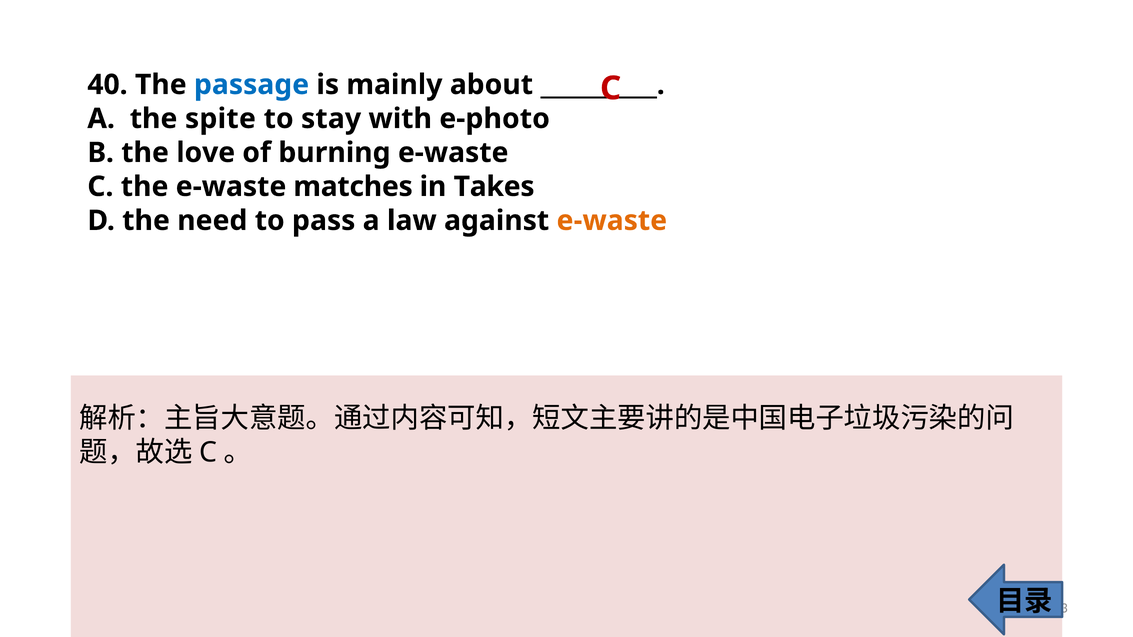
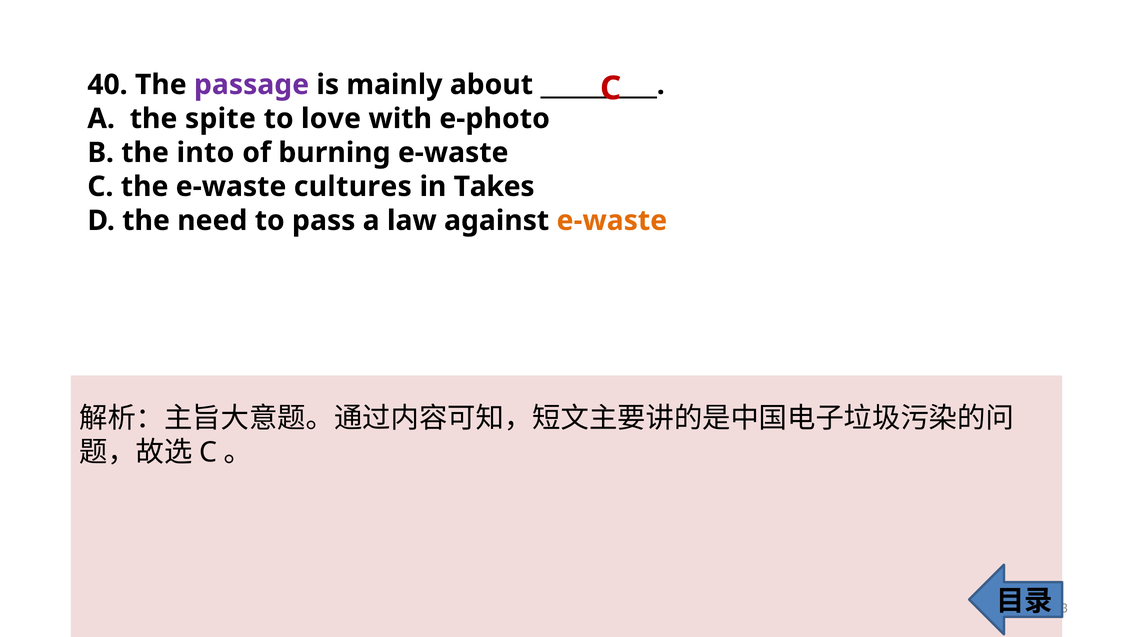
passage colour: blue -> purple
stay: stay -> love
love: love -> into
matches: matches -> cultures
